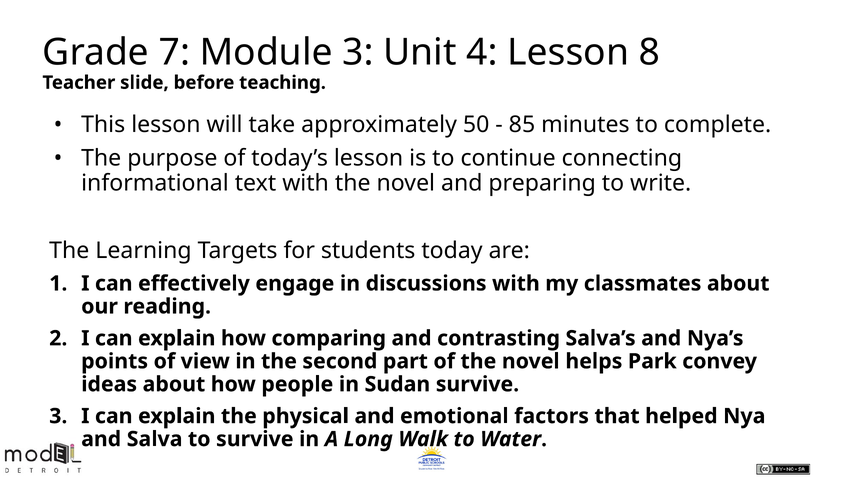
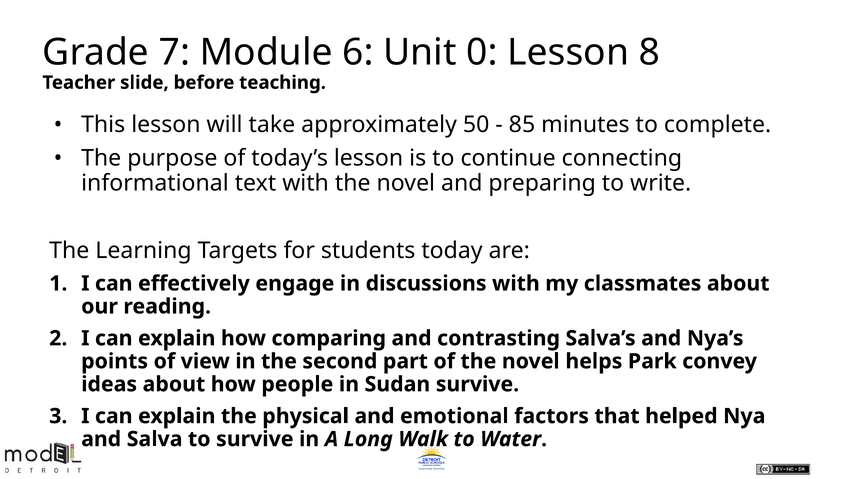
Module 3: 3 -> 6
4: 4 -> 0
